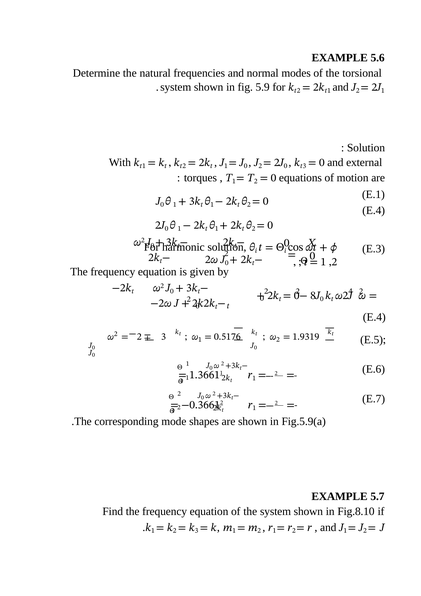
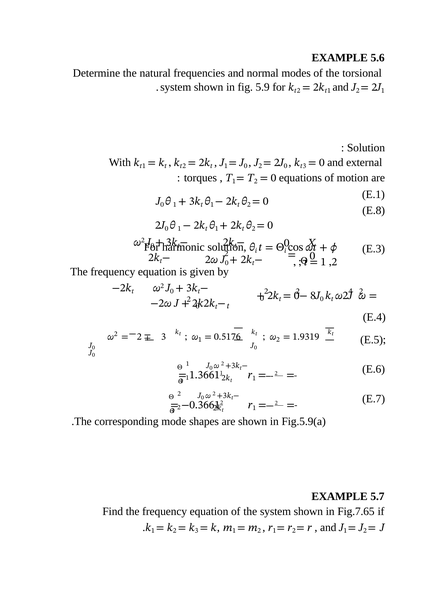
E.4 at (374, 210): E.4 -> E.8
Fig.8.10: Fig.8.10 -> Fig.7.65
